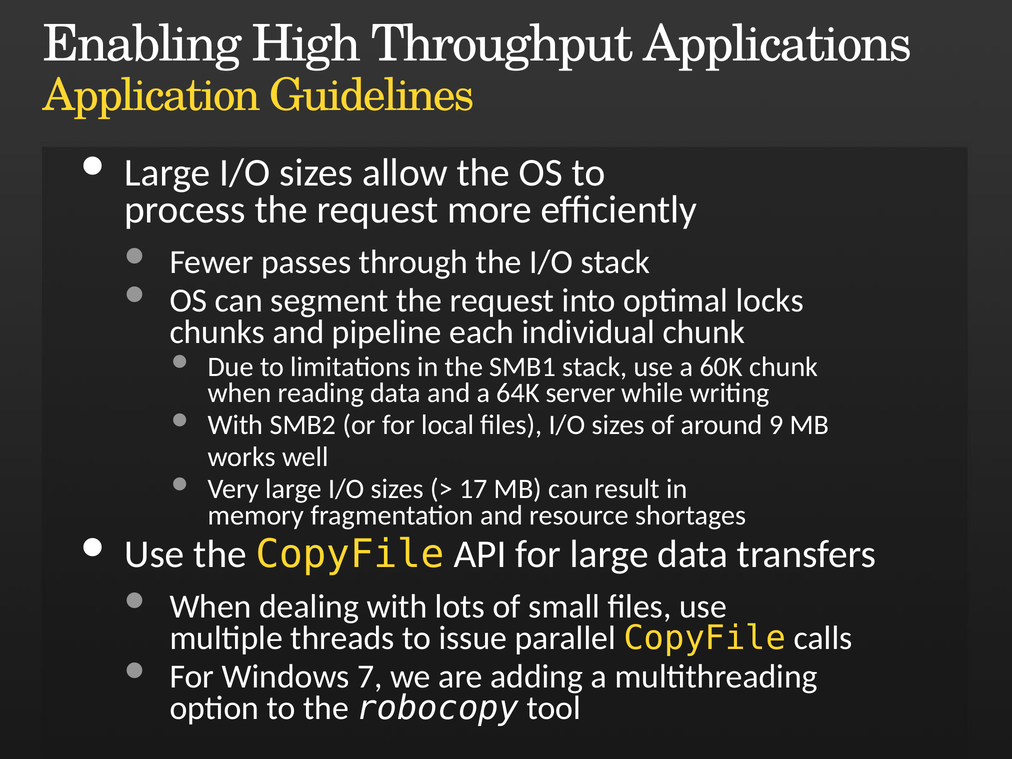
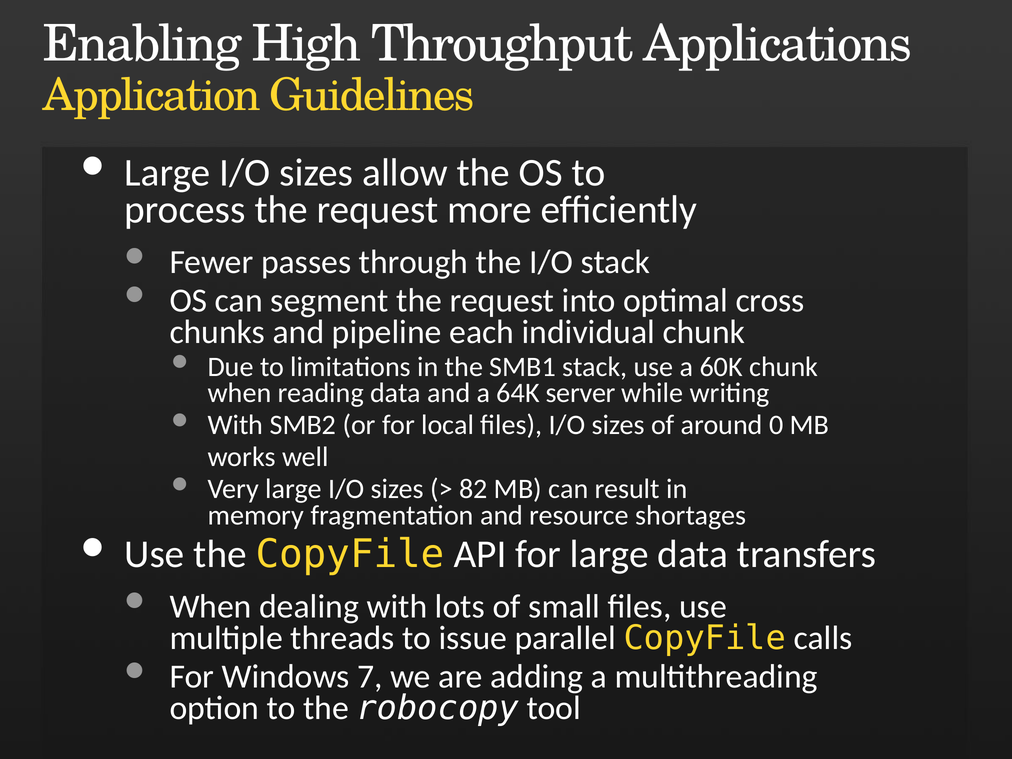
locks: locks -> cross
9: 9 -> 0
17: 17 -> 82
